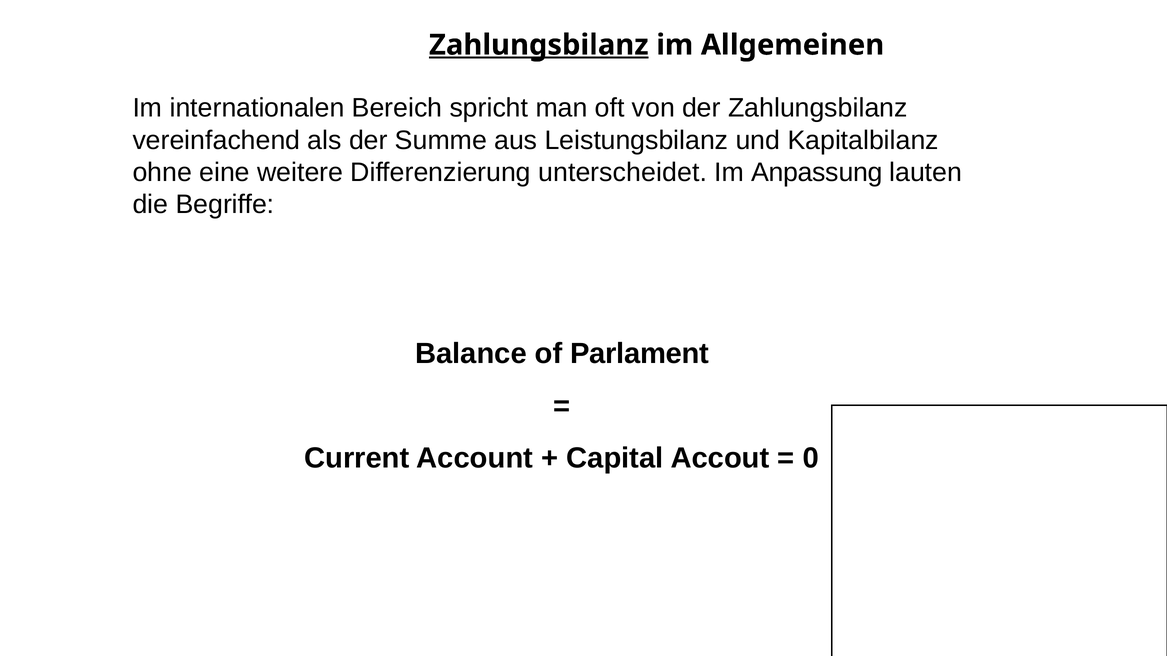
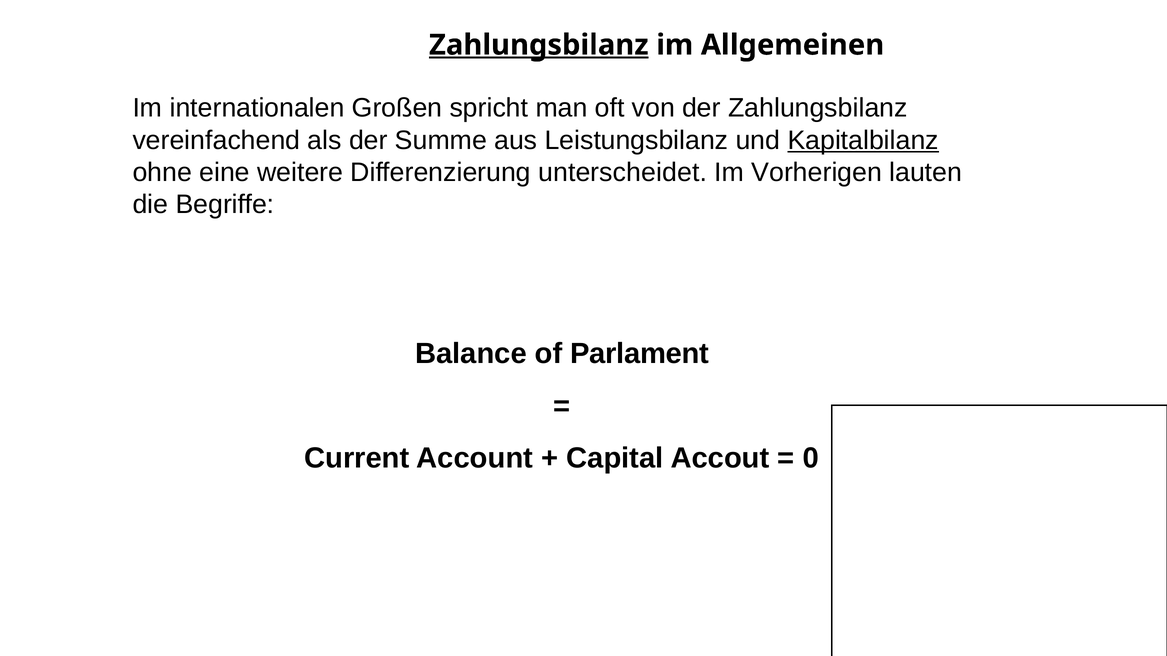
Bereich: Bereich -> Großen
Kapitalbilanz underline: none -> present
Anpassung: Anpassung -> Vorherigen
